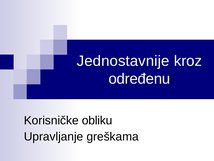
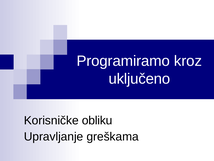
Jednostavnije: Jednostavnije -> Programiramo
određenu: određenu -> uključeno
